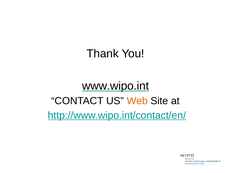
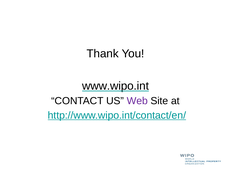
Web colour: orange -> purple
